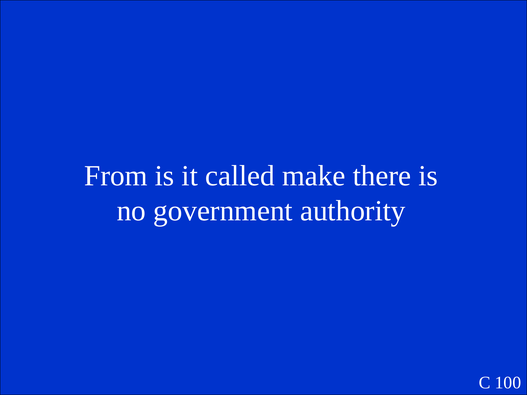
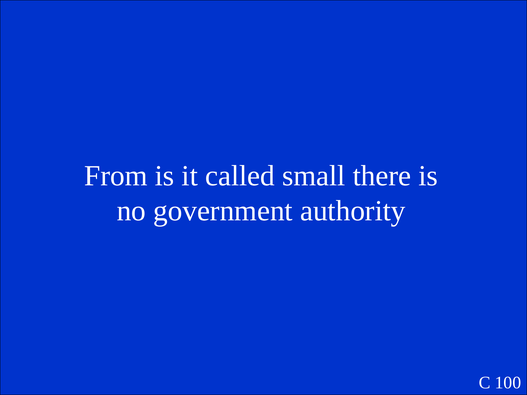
make: make -> small
